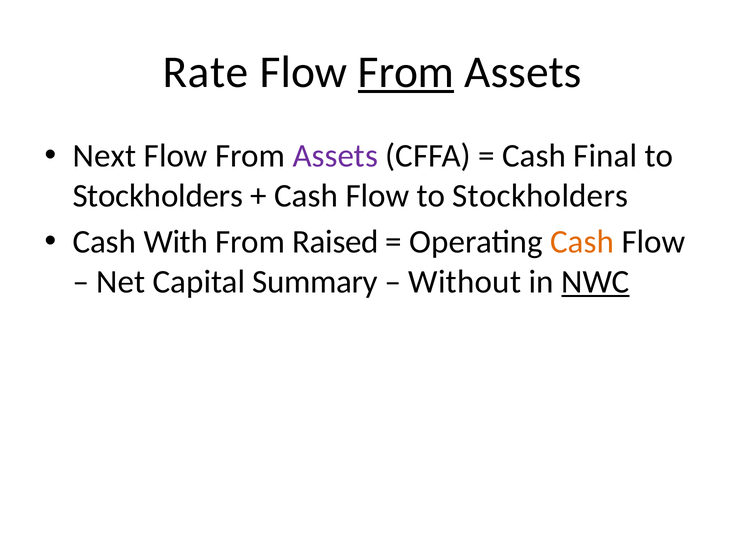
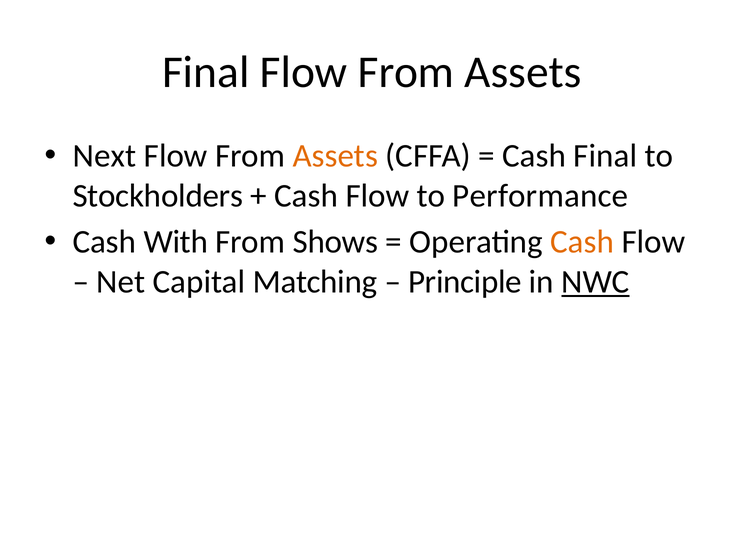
Rate at (206, 72): Rate -> Final
From at (406, 72) underline: present -> none
Assets at (335, 156) colour: purple -> orange
Flow to Stockholders: Stockholders -> Performance
Raised: Raised -> Shows
Summary: Summary -> Matching
Without: Without -> Principle
